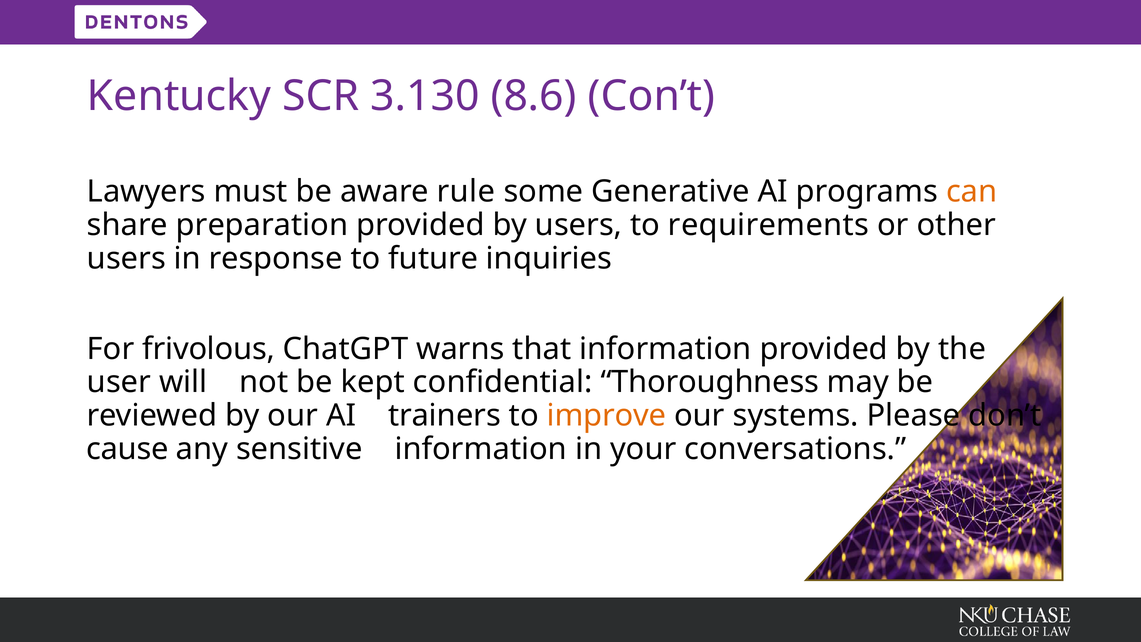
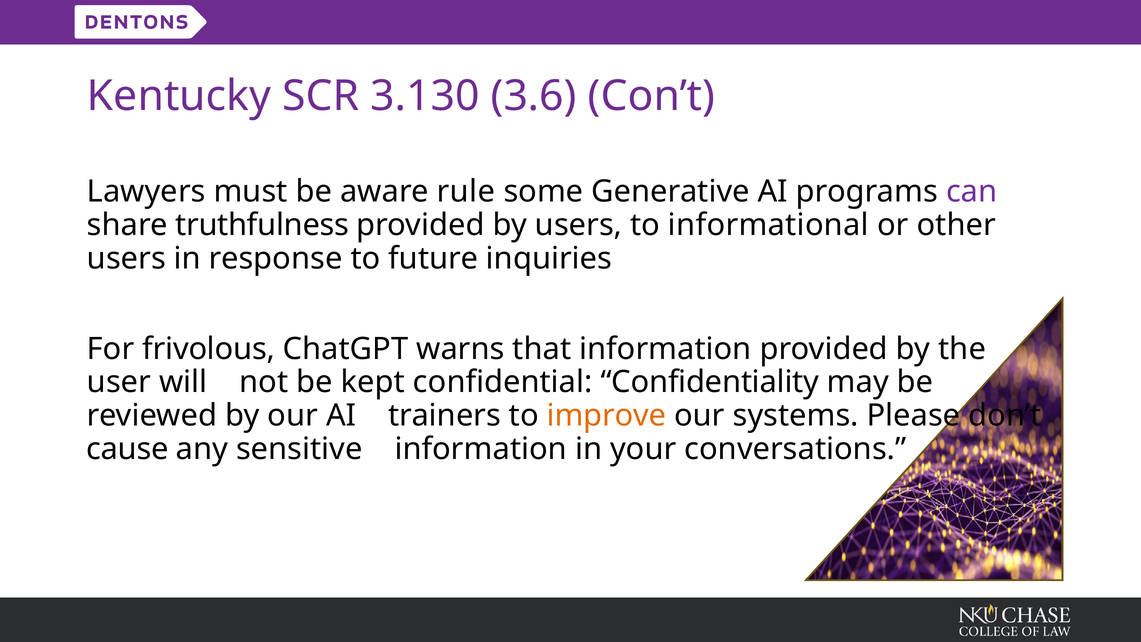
8.6: 8.6 -> 3.6
can colour: orange -> purple
preparation: preparation -> truthfulness
requirements: requirements -> informational
Thoroughness: Thoroughness -> Confidentiality
